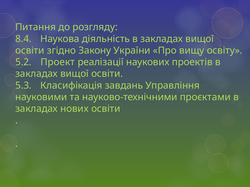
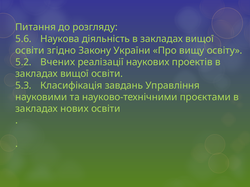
8.4: 8.4 -> 5.6
Проект: Проект -> Вчених
